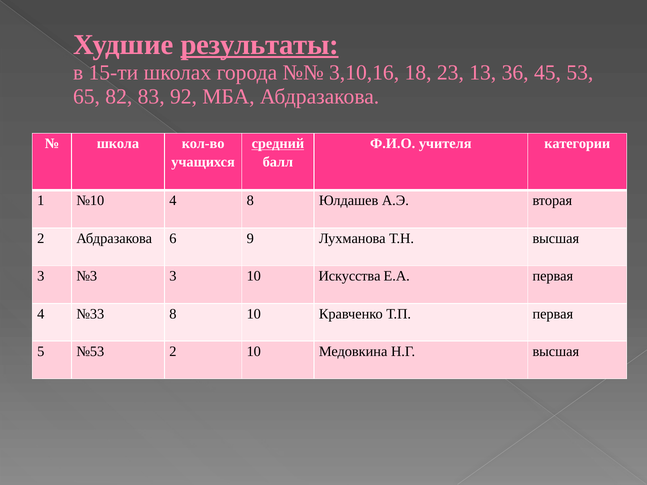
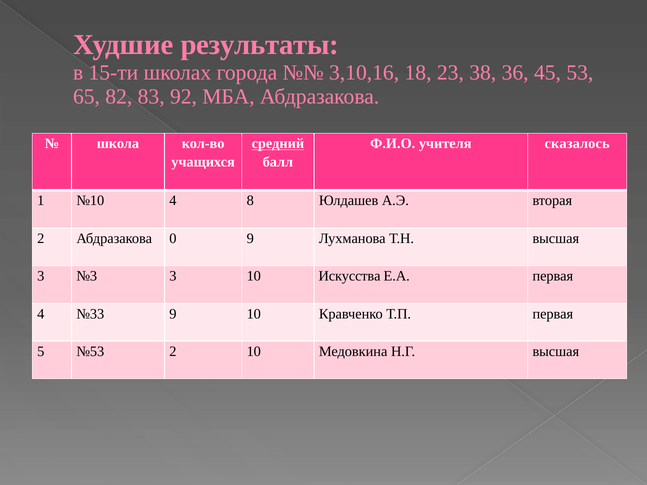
результаты underline: present -> none
13: 13 -> 38
категории: категории -> сказалось
6: 6 -> 0
№33 8: 8 -> 9
